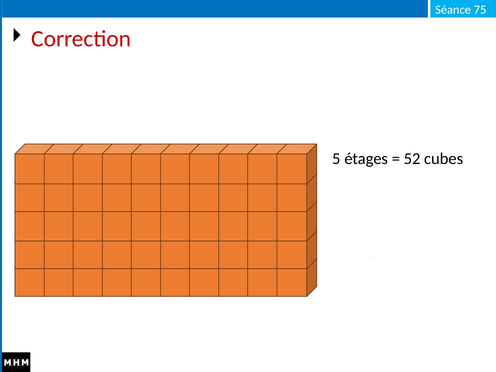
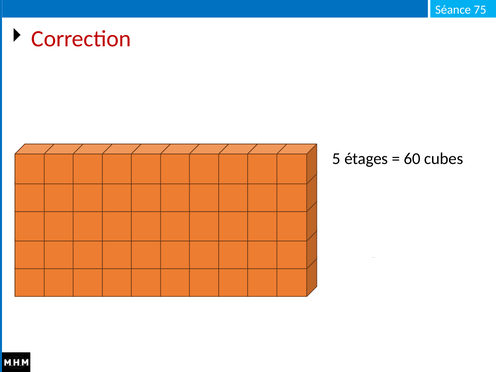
52: 52 -> 60
